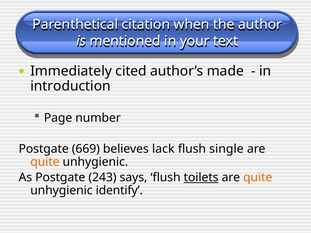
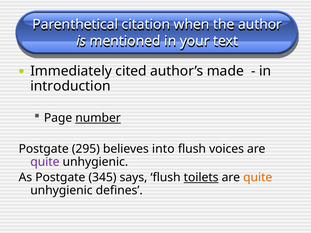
number underline: none -> present
669: 669 -> 295
lack: lack -> into
single: single -> voices
quite at (45, 162) colour: orange -> purple
243: 243 -> 345
identify: identify -> defines
